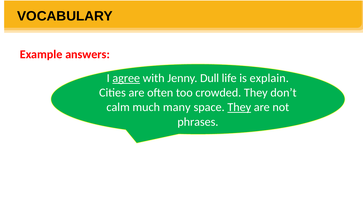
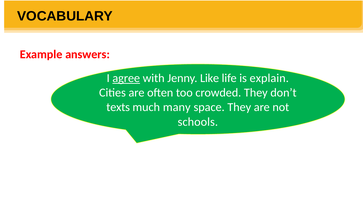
Dull: Dull -> Like
calm: calm -> texts
They at (239, 107) underline: present -> none
phrases: phrases -> schools
